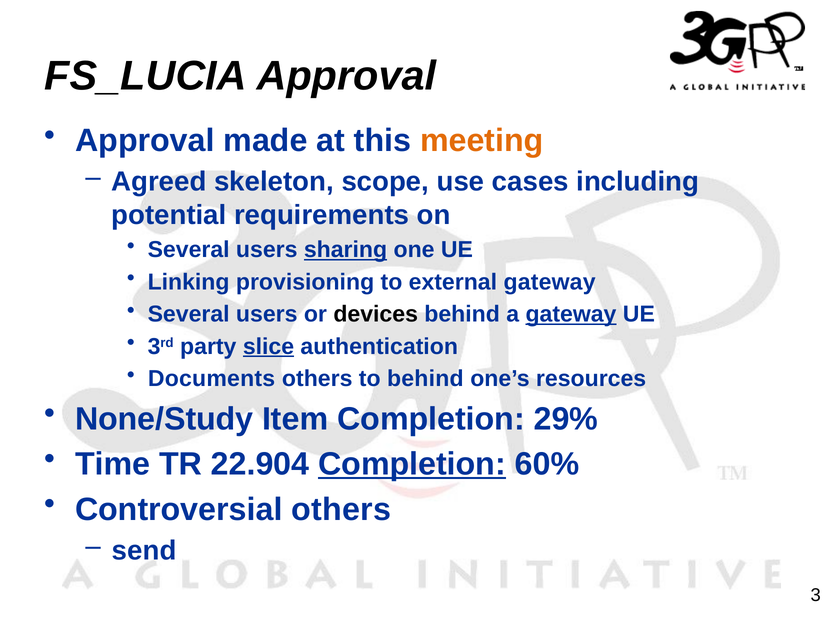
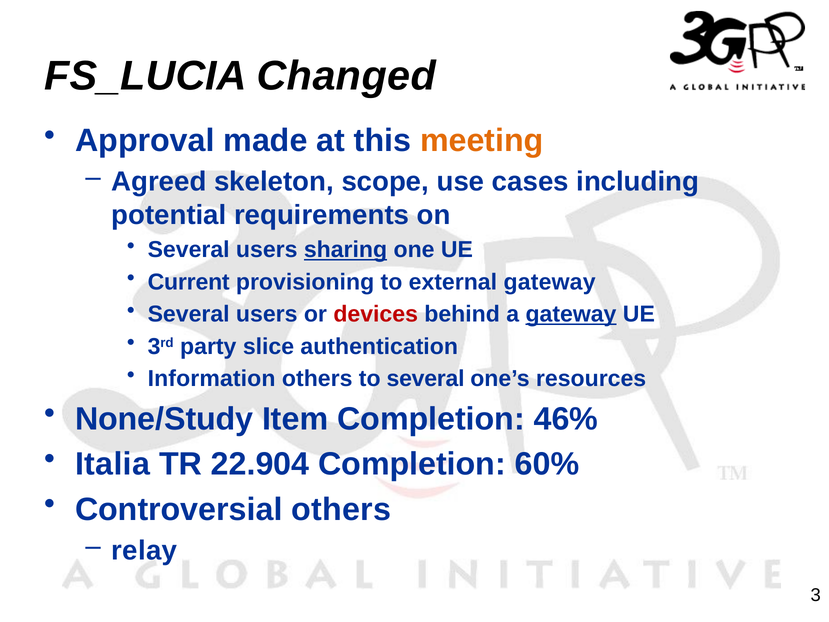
FS_LUCIA Approval: Approval -> Changed
Linking: Linking -> Current
devices colour: black -> red
slice underline: present -> none
Documents: Documents -> Information
to behind: behind -> several
29%: 29% -> 46%
Time: Time -> Italia
Completion at (412, 464) underline: present -> none
send: send -> relay
